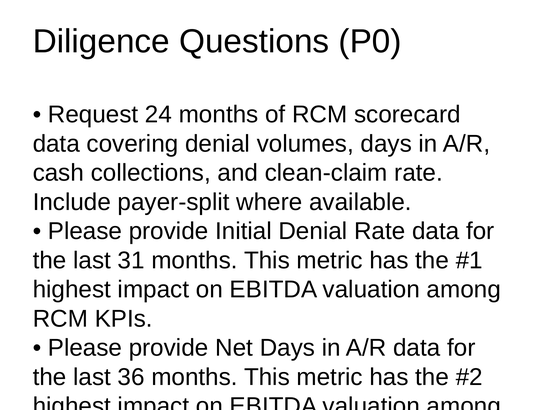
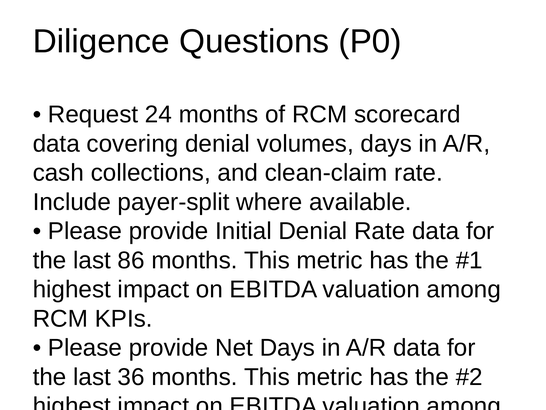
31: 31 -> 86
